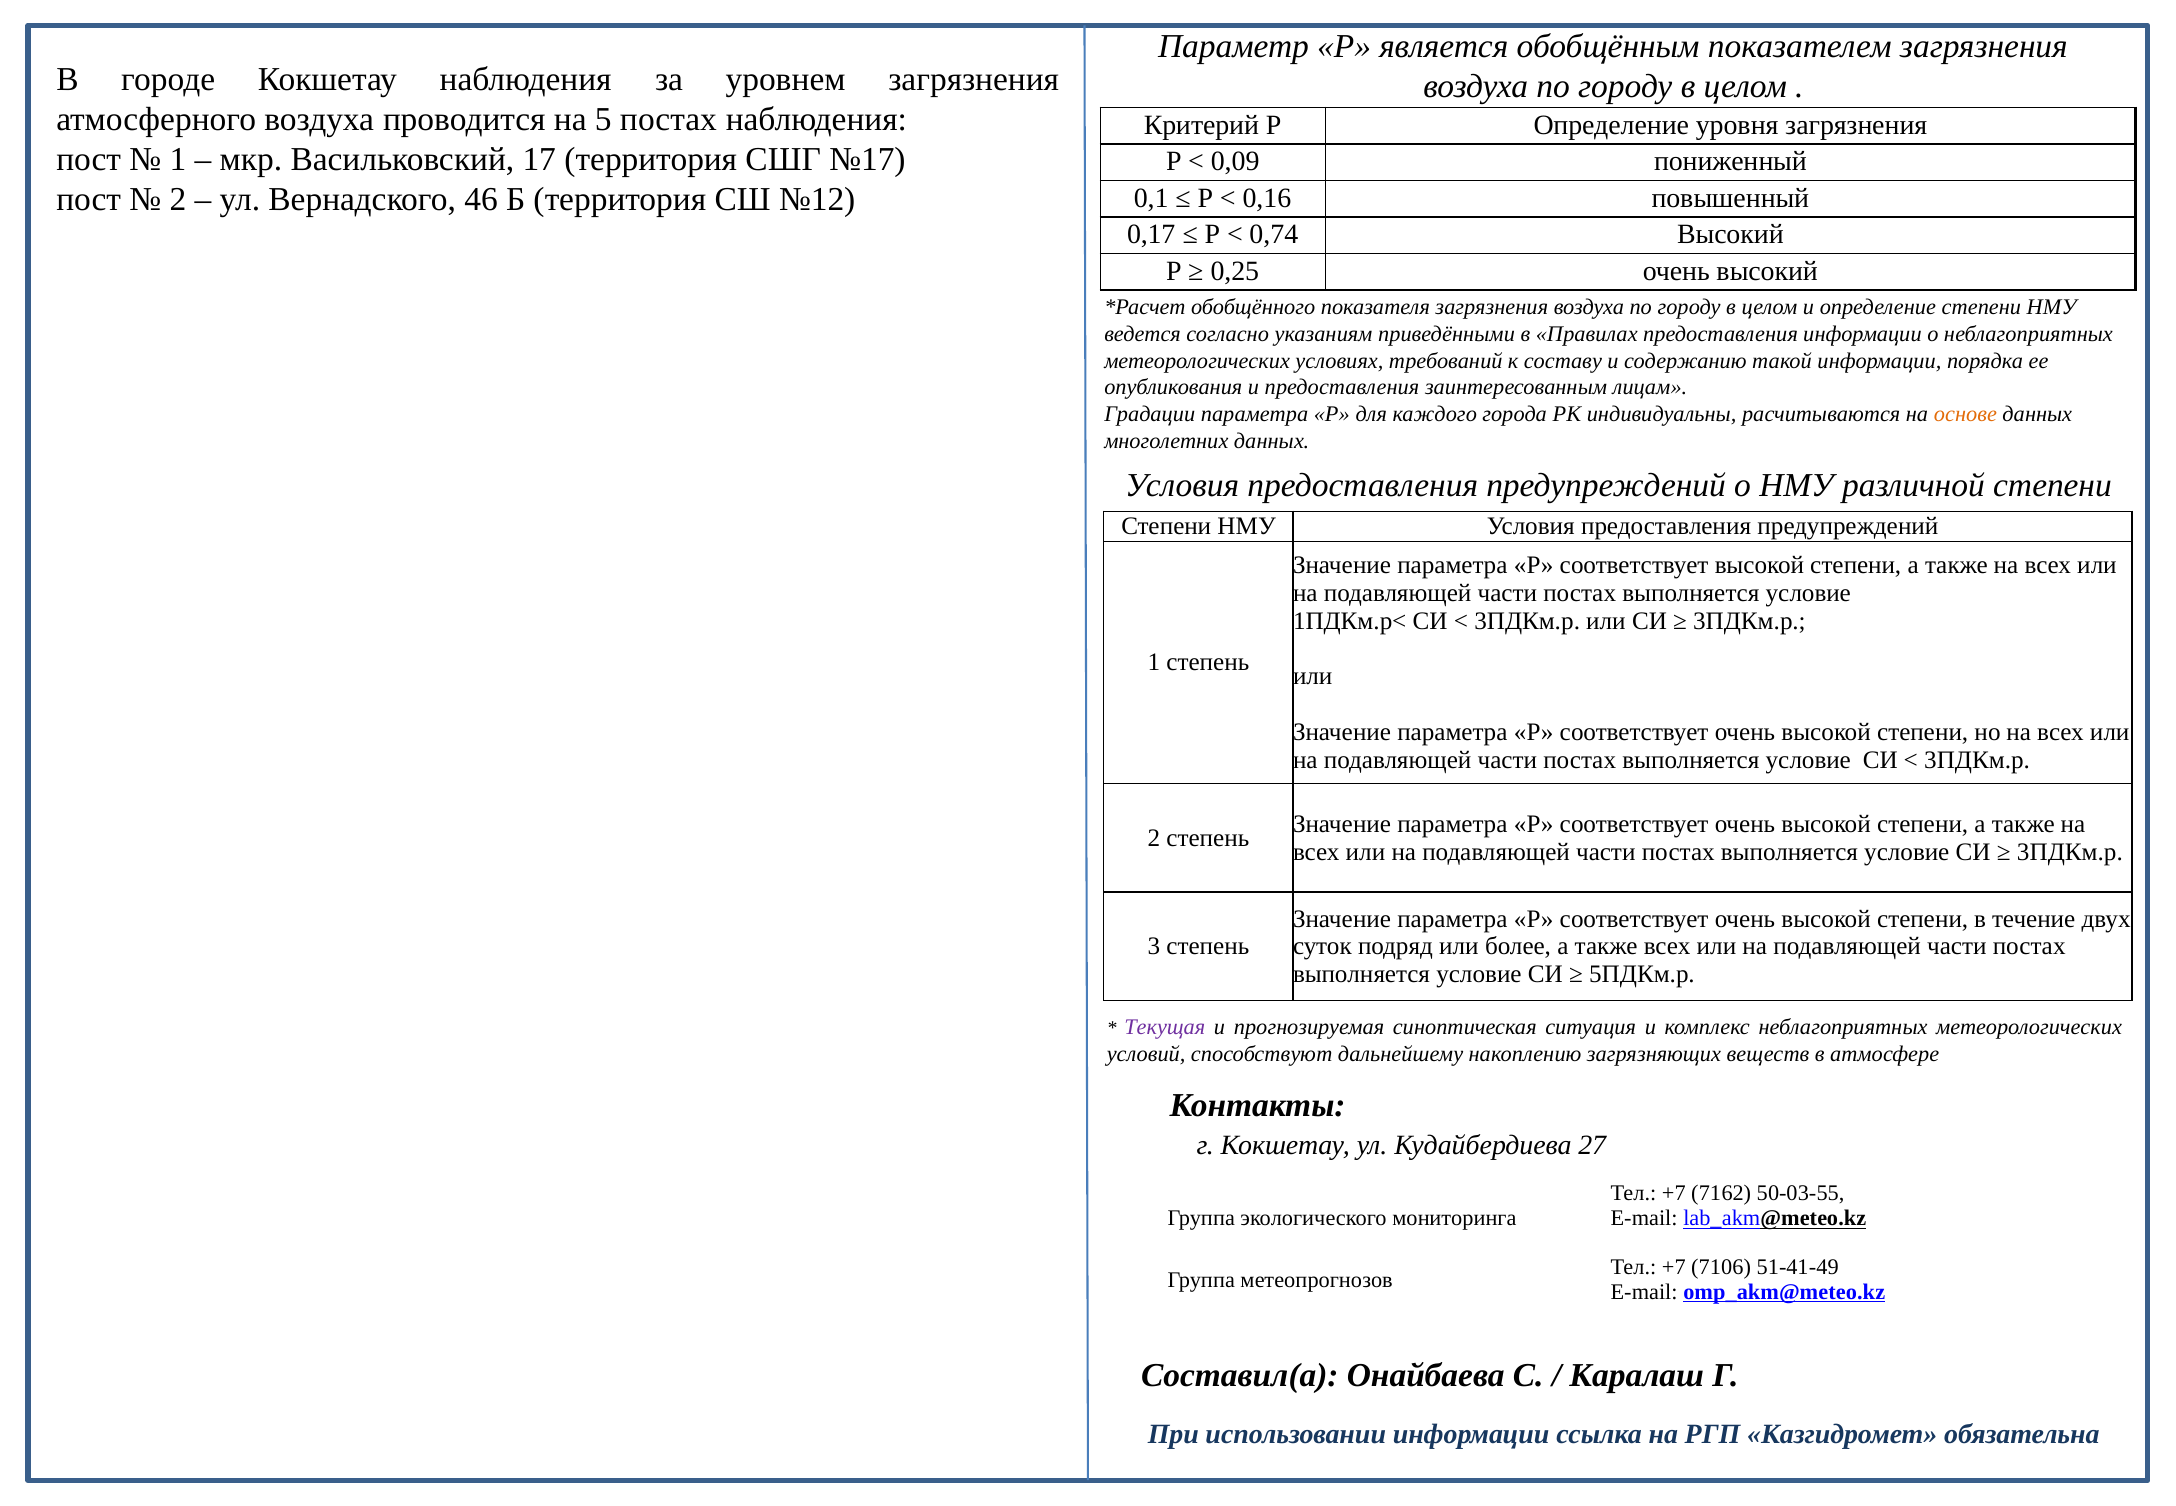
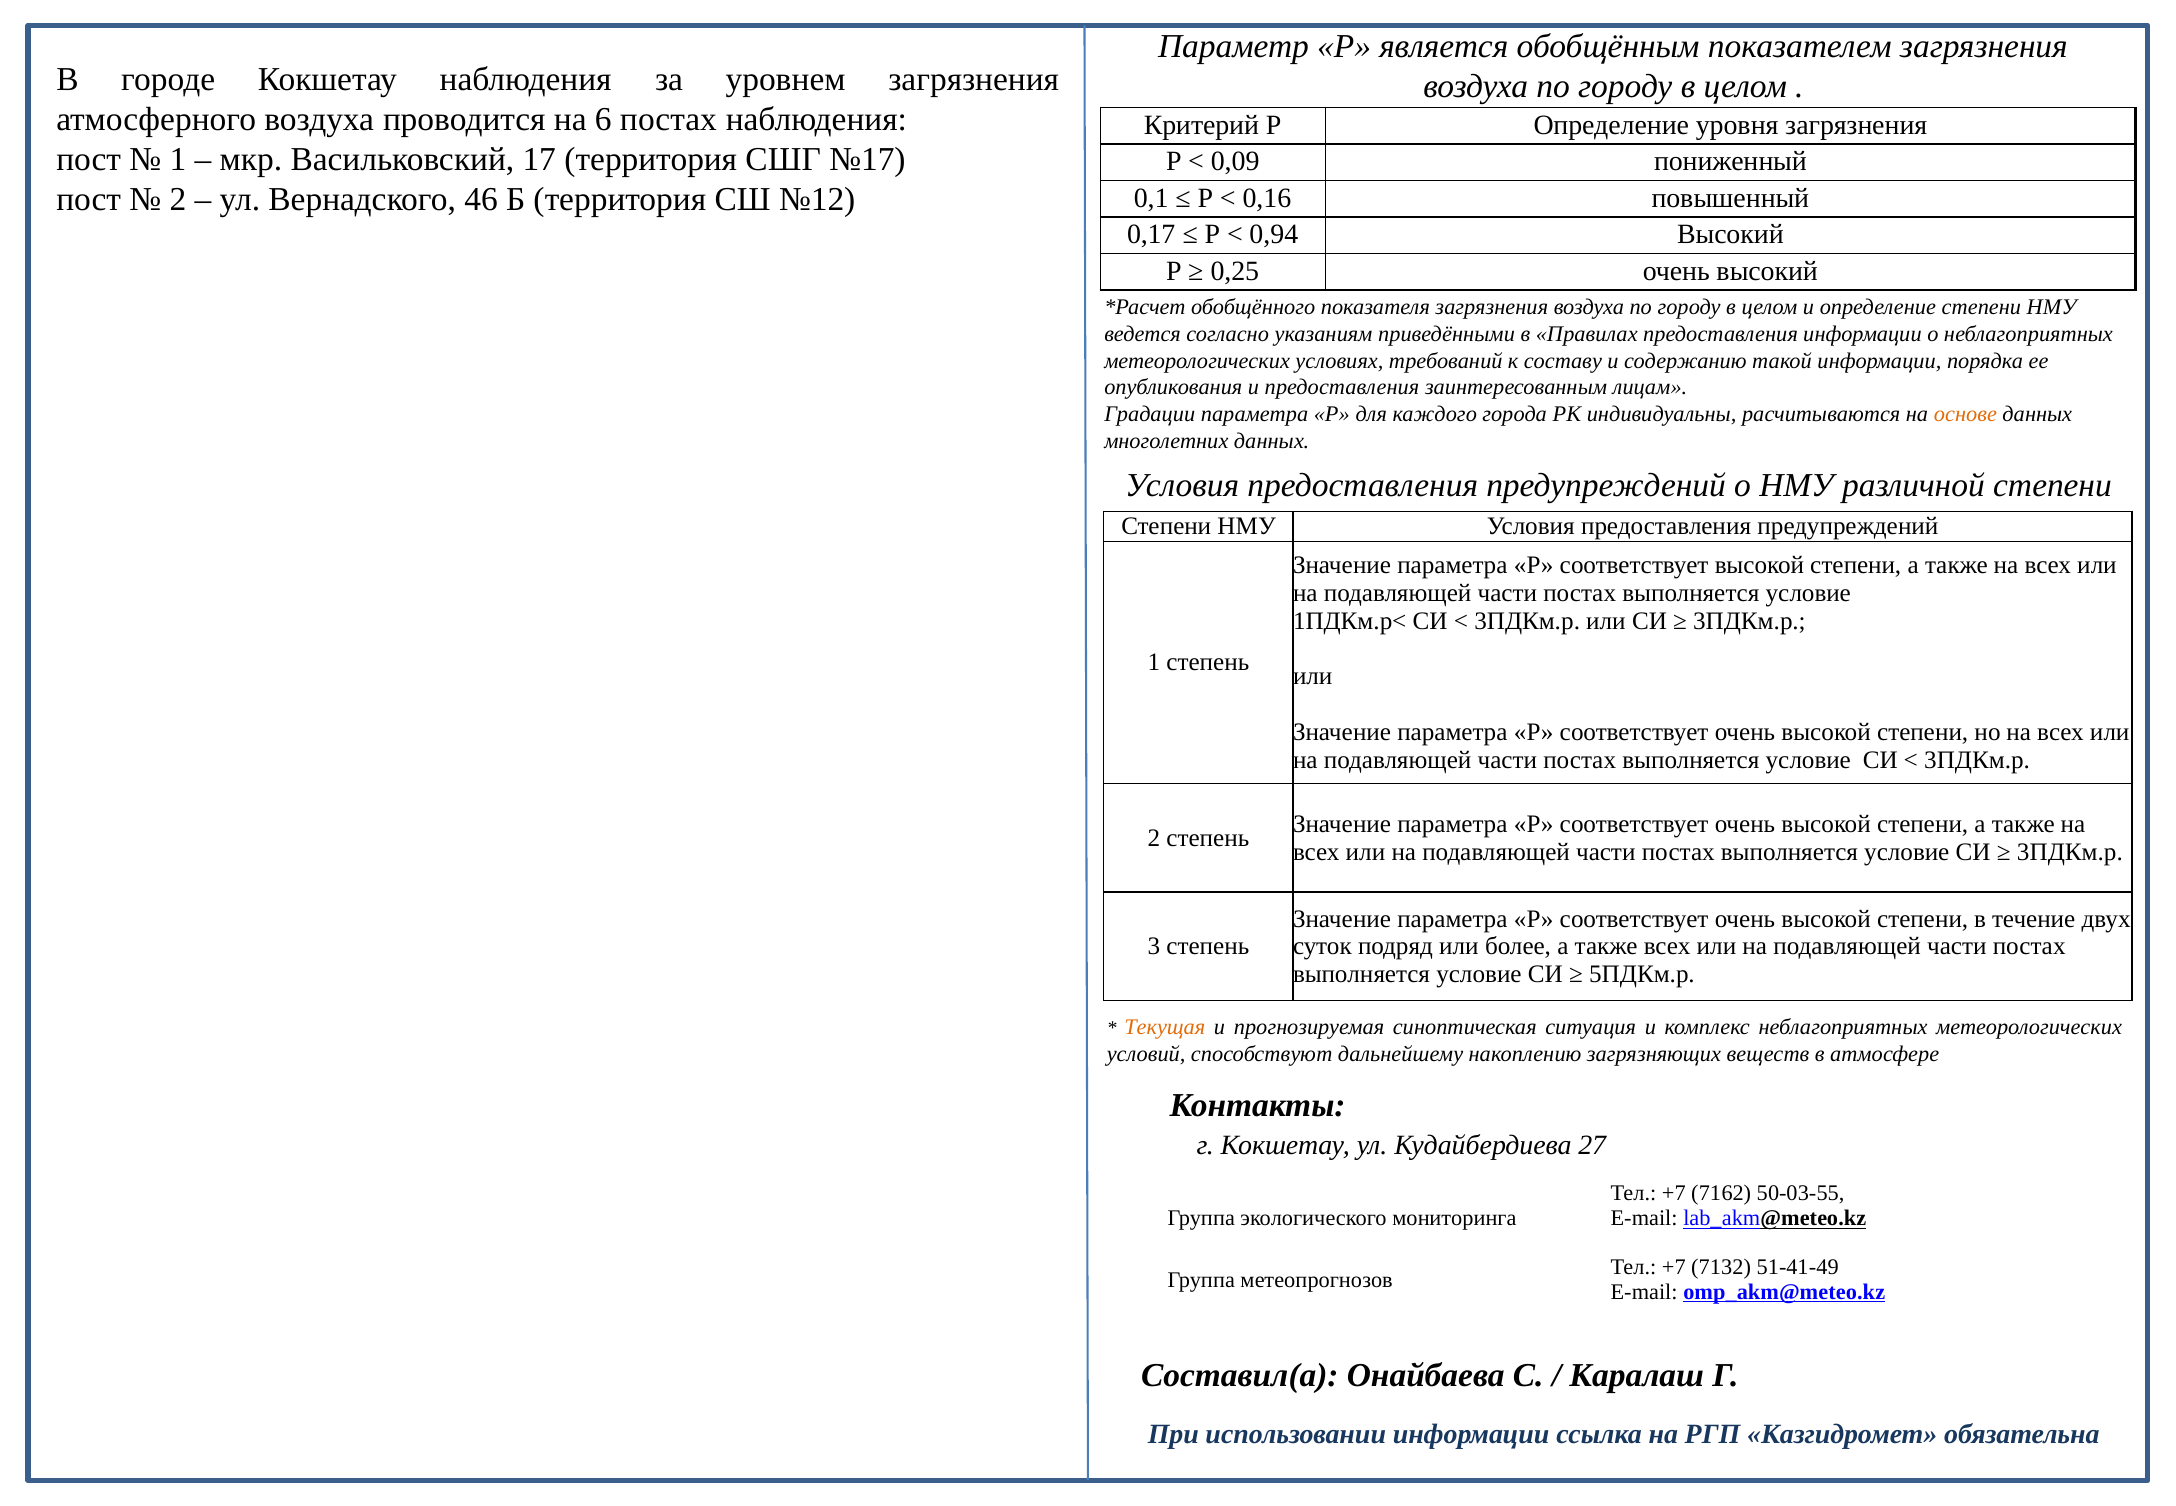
5: 5 -> 6
0,74: 0,74 -> 0,94
Текущая colour: purple -> orange
7106: 7106 -> 7132
